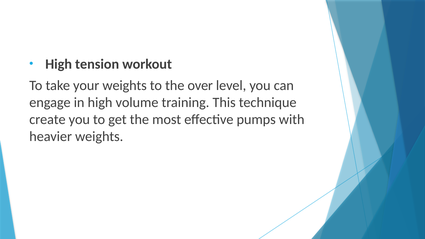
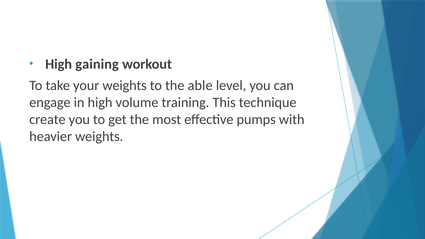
tension: tension -> gaining
over: over -> able
